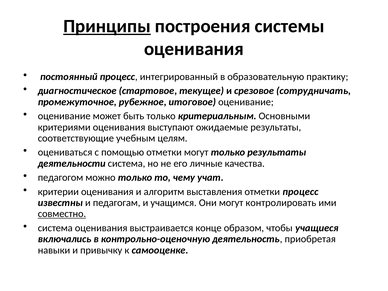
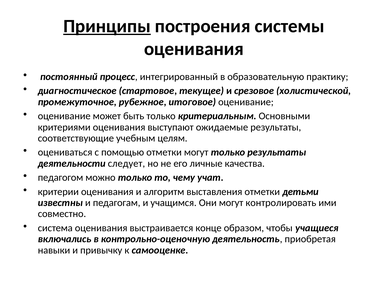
сотрудничать: сотрудничать -> холистической
деятельности система: система -> следует
отметки процесс: процесс -> детьми
совместно underline: present -> none
